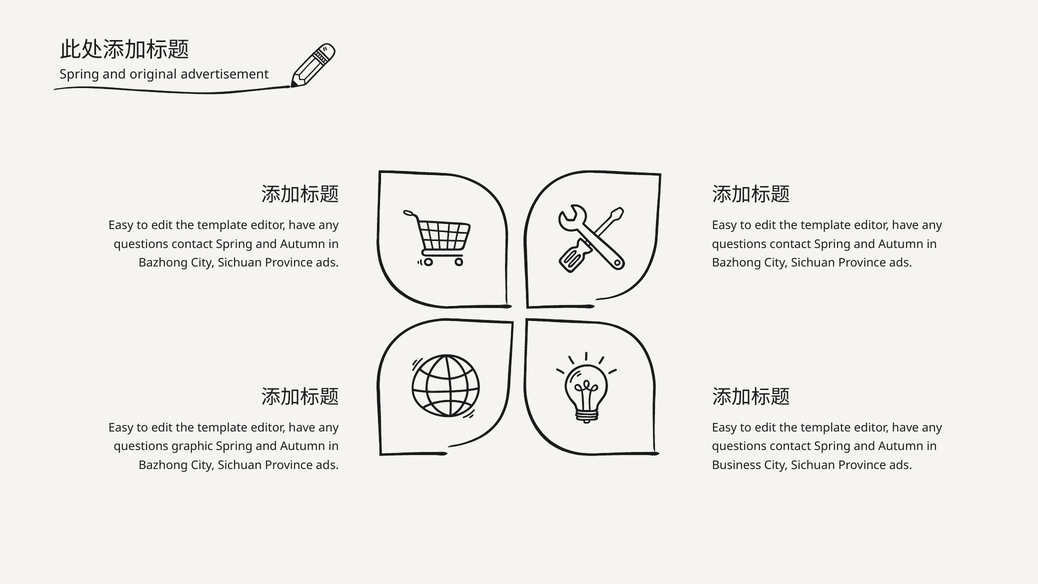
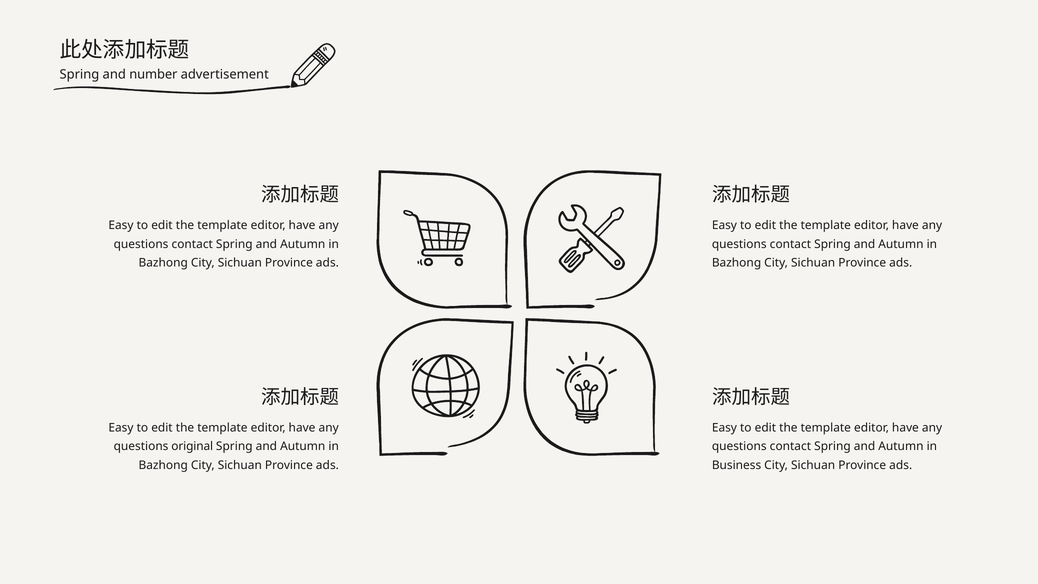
original: original -> number
graphic: graphic -> original
